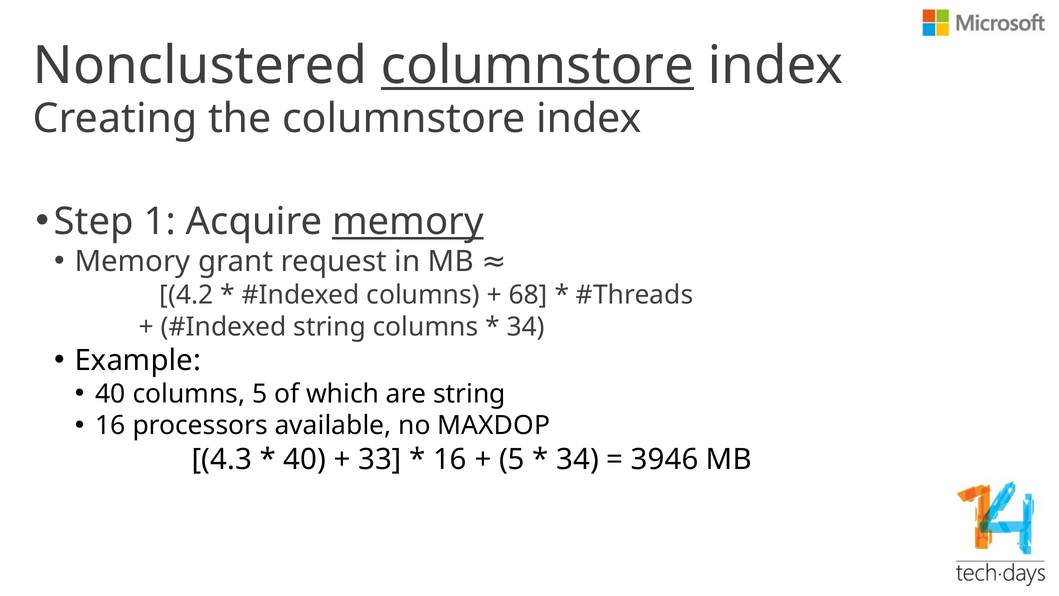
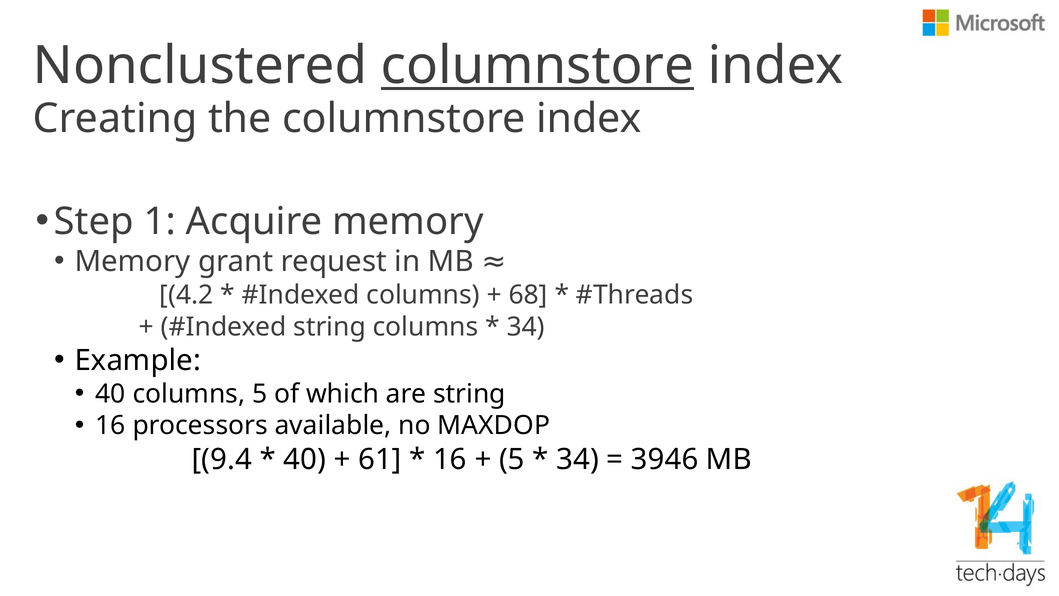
memory at (408, 222) underline: present -> none
4.3: 4.3 -> 9.4
33: 33 -> 61
